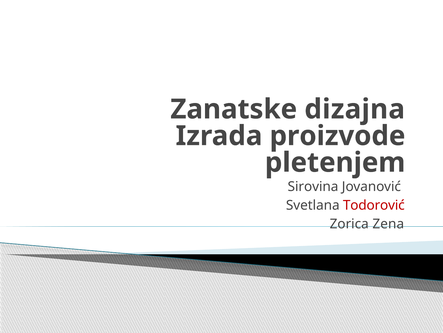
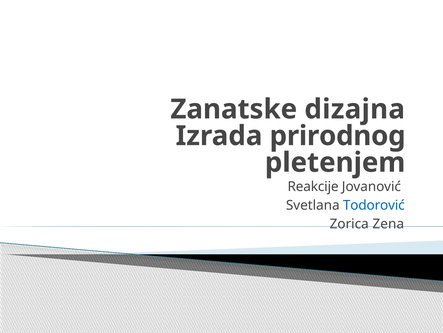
proizvode: proizvode -> prirodnog
Sirovina: Sirovina -> Reakcije
Todorović colour: red -> blue
